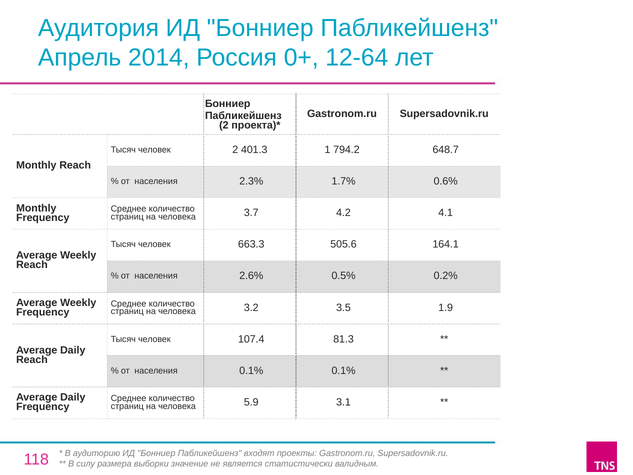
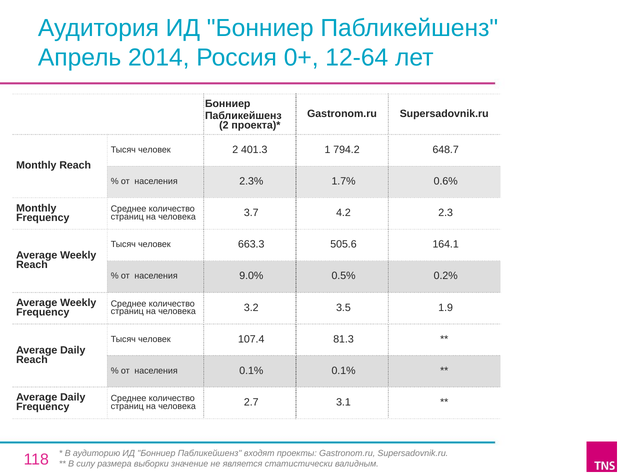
4.1: 4.1 -> 2.3
2.6%: 2.6% -> 9.0%
5.9: 5.9 -> 2.7
